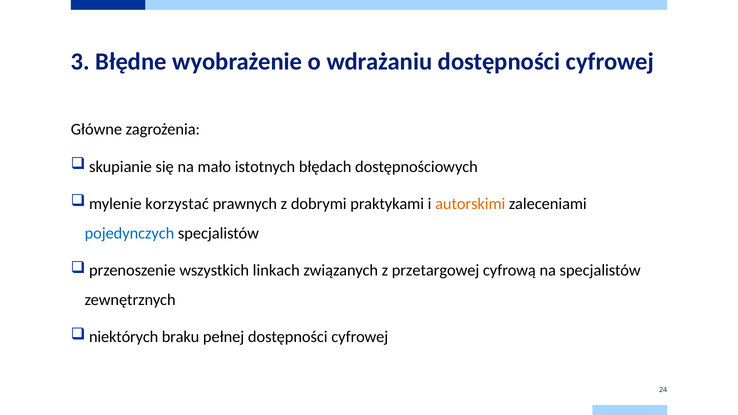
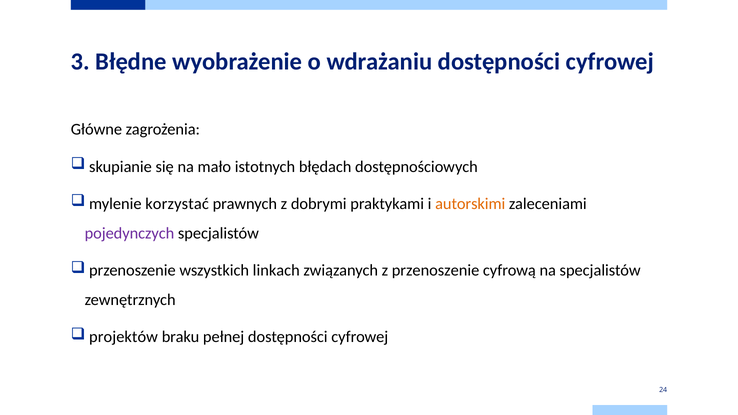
pojedynczych colour: blue -> purple
z przetargowej: przetargowej -> przenoszenie
niektórych: niektórych -> projektów
